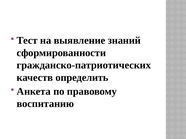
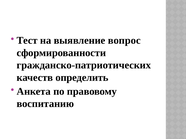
знаний: знаний -> вопрос
